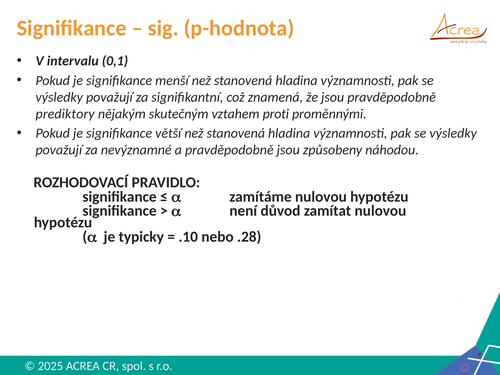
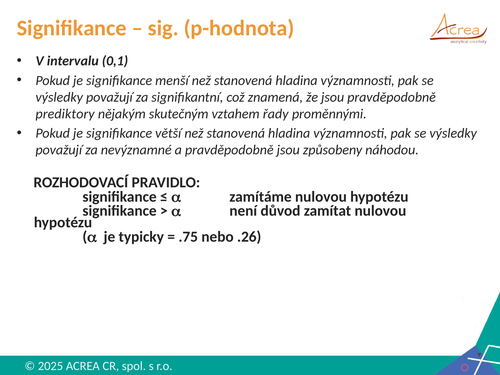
proti: proti -> řady
.10: .10 -> .75
.28: .28 -> .26
